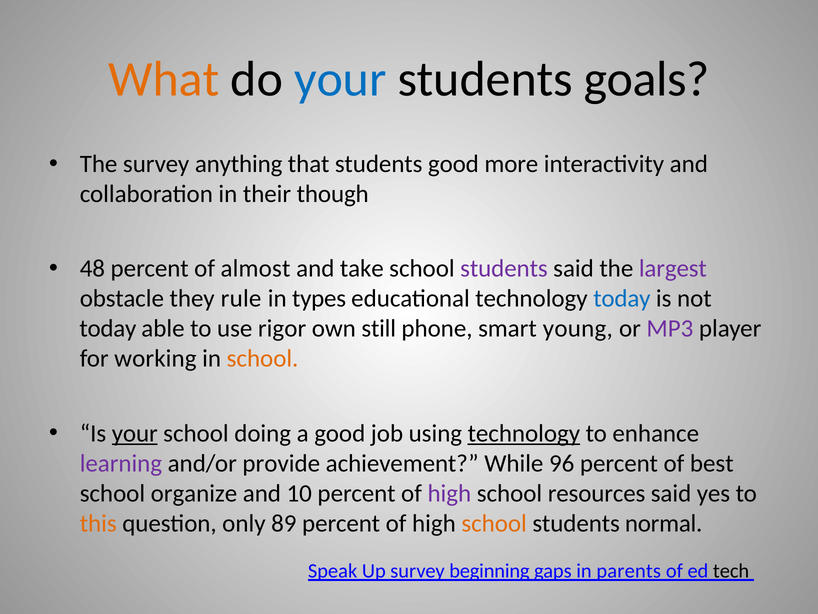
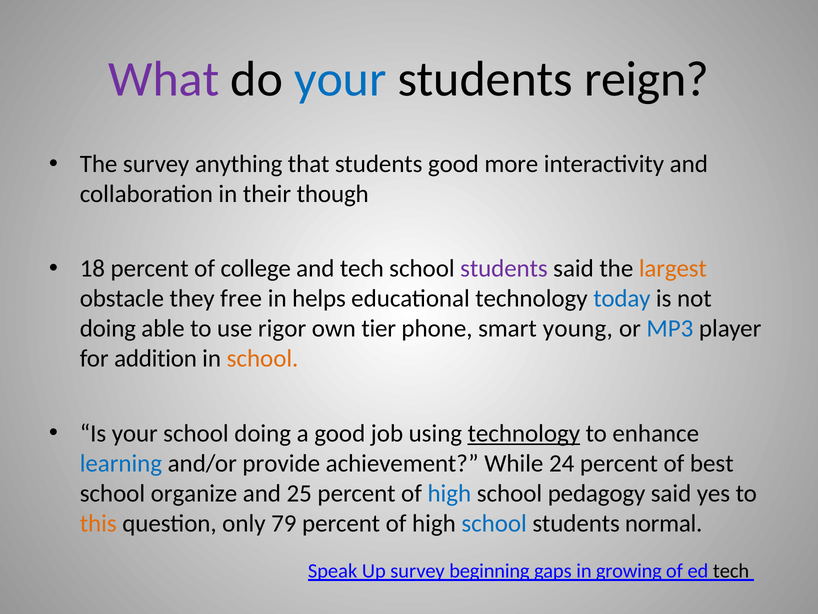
What colour: orange -> purple
goals: goals -> reign
48: 48 -> 18
almost: almost -> college
and take: take -> tech
largest colour: purple -> orange
rule: rule -> free
types: types -> helps
today at (108, 328): today -> doing
still: still -> tier
MP3 colour: purple -> blue
working: working -> addition
your at (135, 433) underline: present -> none
learning colour: purple -> blue
96: 96 -> 24
10: 10 -> 25
high at (449, 493) colour: purple -> blue
resources: resources -> pedagogy
89: 89 -> 79
school at (494, 523) colour: orange -> blue
parents: parents -> growing
